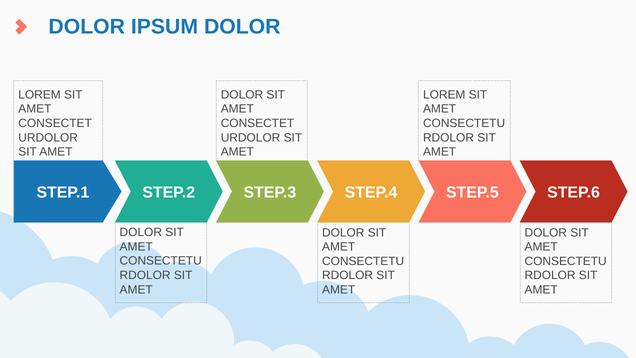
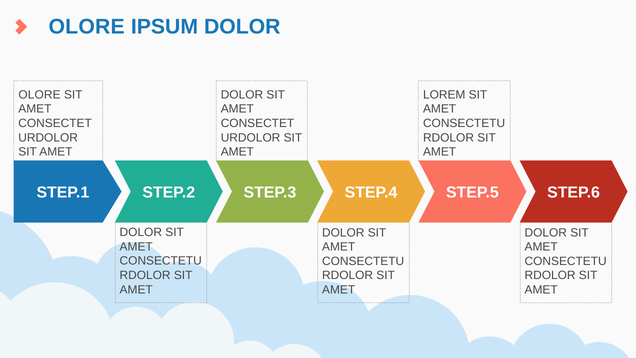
DOLOR at (87, 26): DOLOR -> OLORE
LOREM at (40, 95): LOREM -> OLORE
